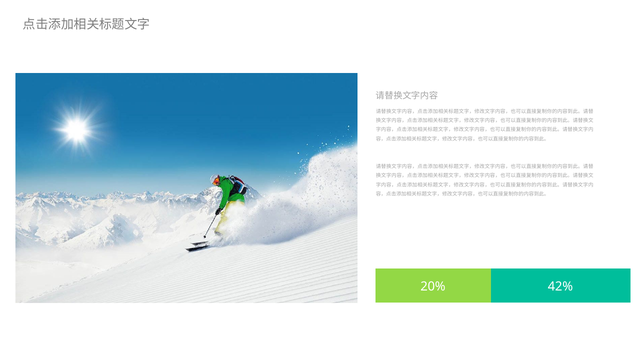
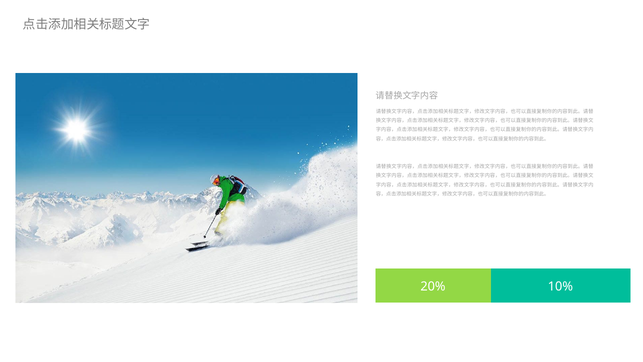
42%: 42% -> 10%
